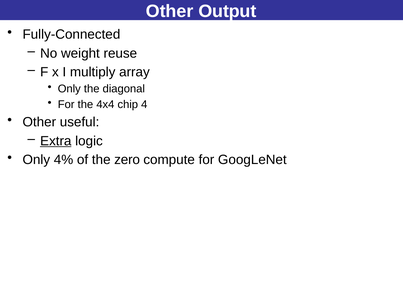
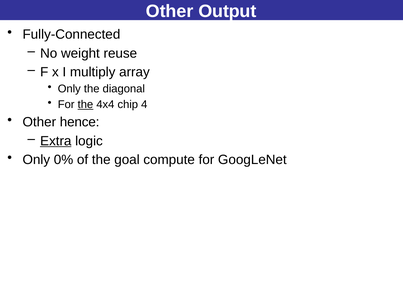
the at (85, 105) underline: none -> present
useful: useful -> hence
4%: 4% -> 0%
zero: zero -> goal
